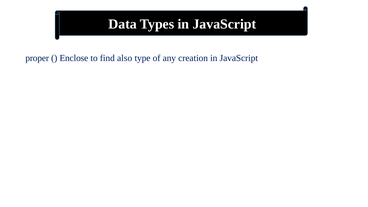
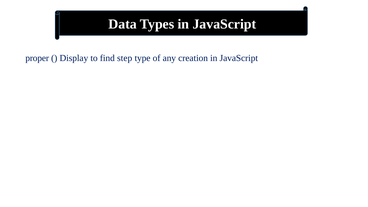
Enclose: Enclose -> Display
also: also -> step
